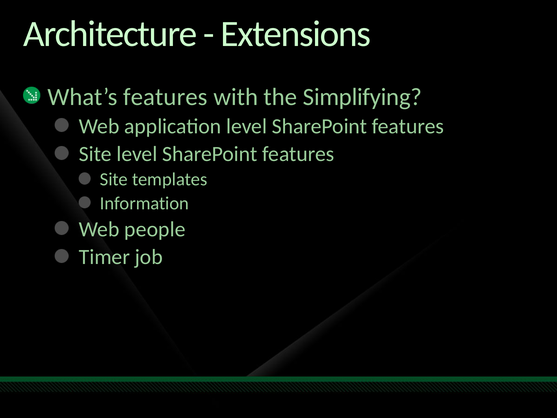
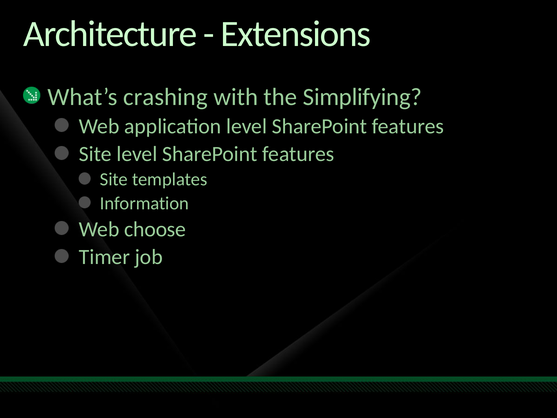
What’s features: features -> crashing
people: people -> choose
